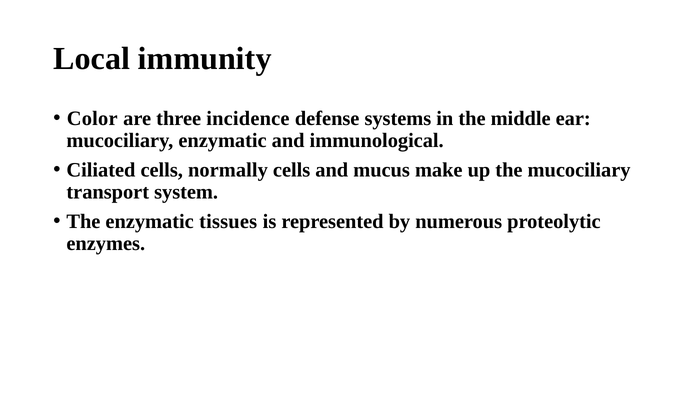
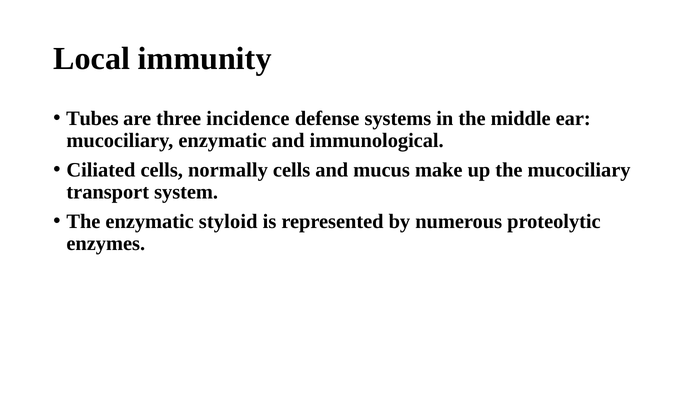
Color: Color -> Tubes
tissues: tissues -> styloid
